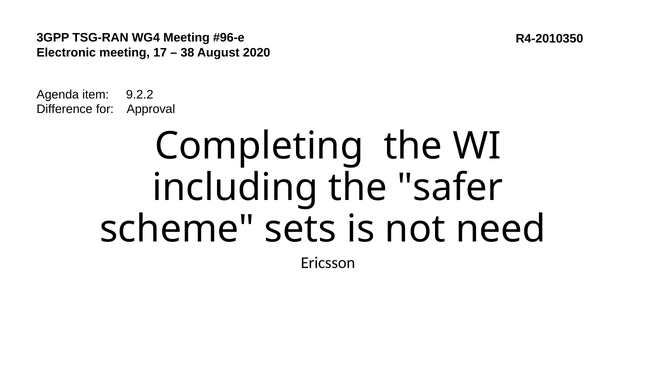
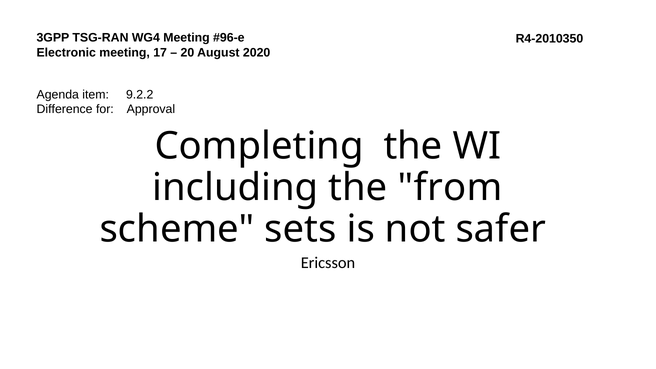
38: 38 -> 20
safer: safer -> from
need: need -> safer
